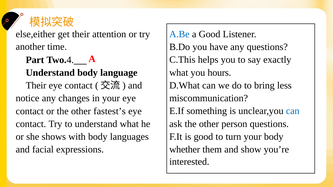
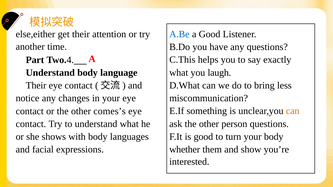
hours: hours -> laugh
can at (293, 111) colour: blue -> orange
fastest’s: fastest’s -> comes’s
